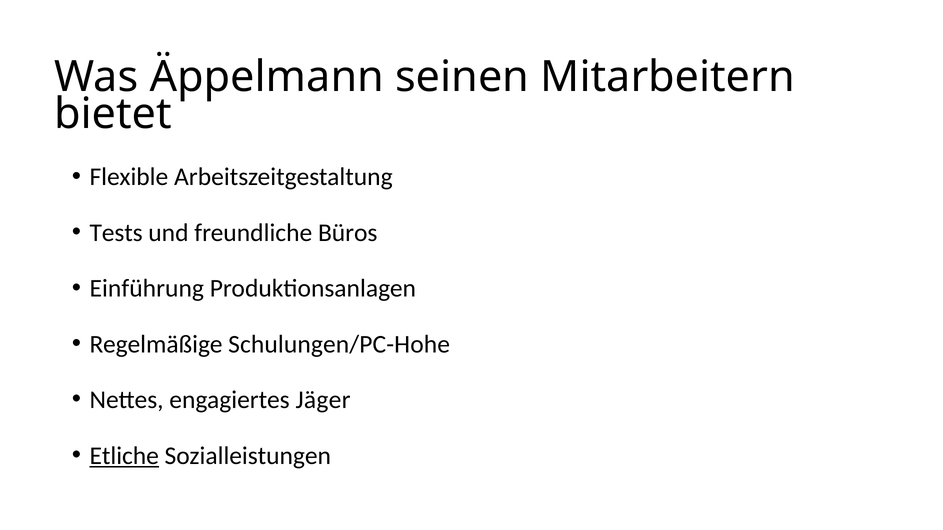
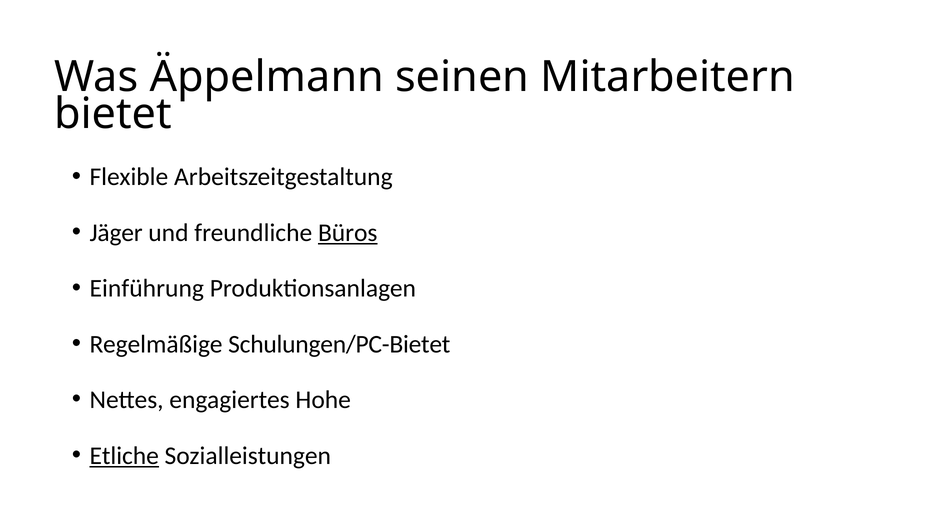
Tests: Tests -> Jäger
Büros underline: none -> present
Schulungen/PC-Hohe: Schulungen/PC-Hohe -> Schulungen/PC-Bietet
Jäger: Jäger -> Hohe
